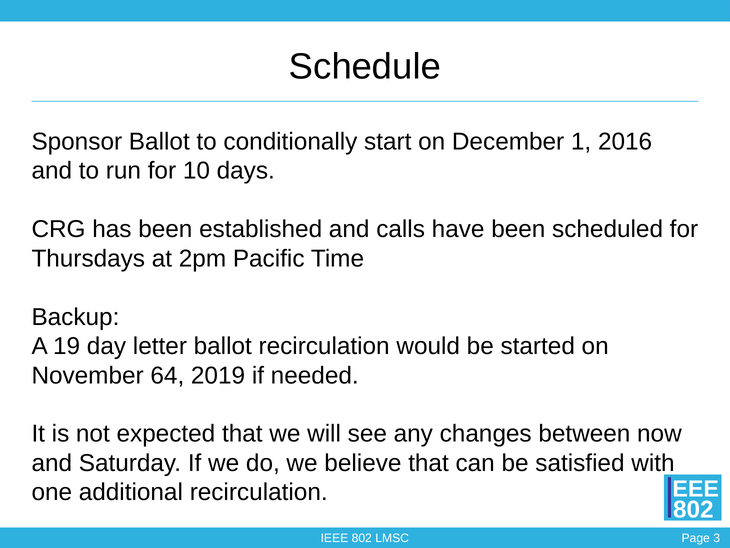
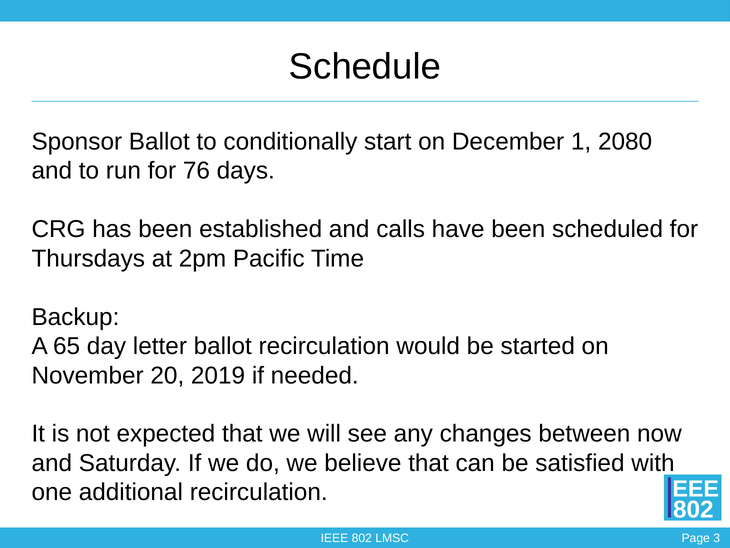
2016: 2016 -> 2080
10: 10 -> 76
19: 19 -> 65
64: 64 -> 20
